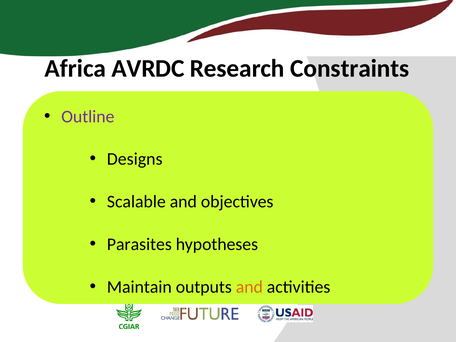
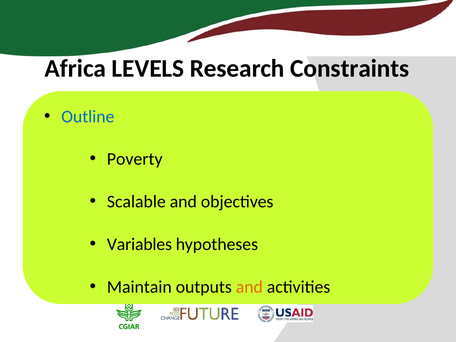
AVRDC: AVRDC -> LEVELS
Outline colour: purple -> blue
Designs: Designs -> Poverty
Parasites: Parasites -> Variables
